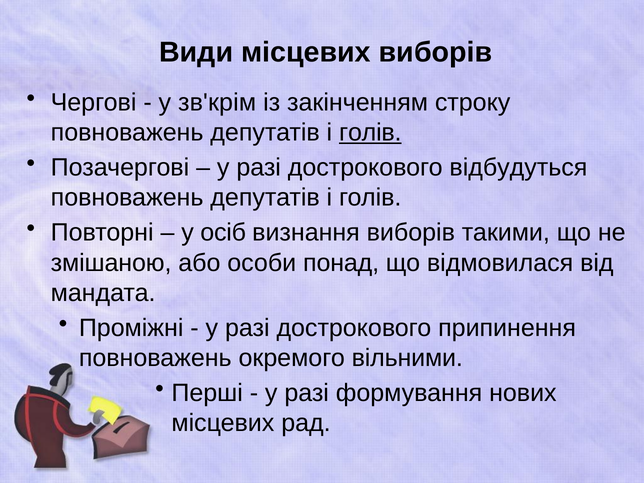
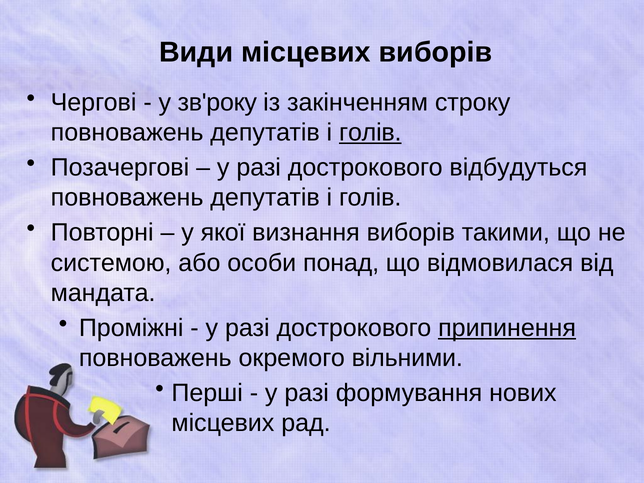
зв'крім: зв'крім -> зв'року
осіб: осіб -> якої
змішаною: змішаною -> системою
припинення underline: none -> present
